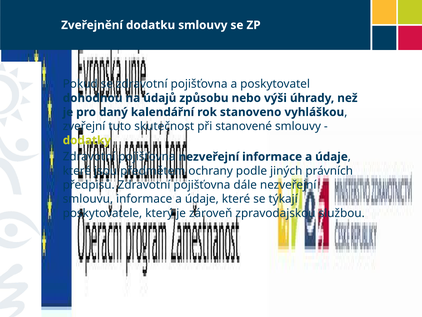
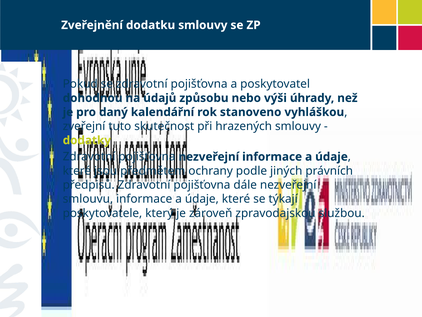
stanovené: stanovené -> hrazených
